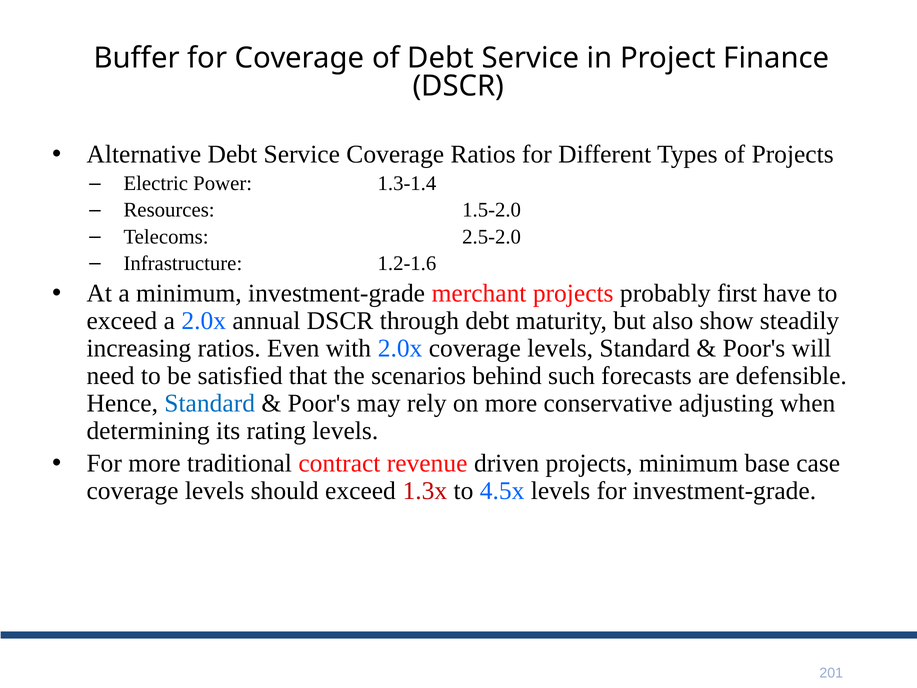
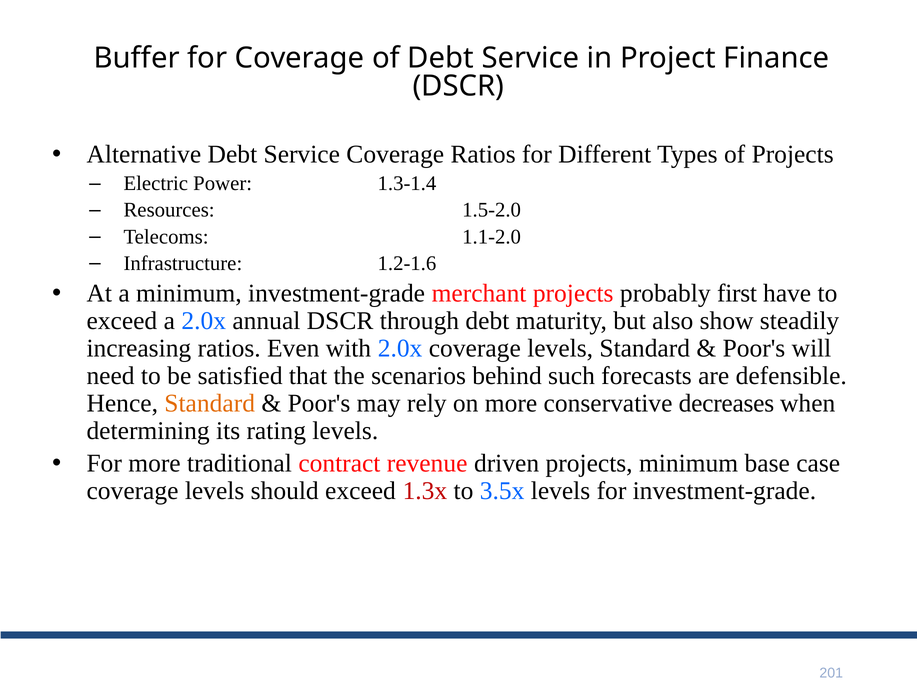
2.5-2.0: 2.5-2.0 -> 1.1-2.0
Standard at (210, 403) colour: blue -> orange
adjusting: adjusting -> decreases
4.5x: 4.5x -> 3.5x
